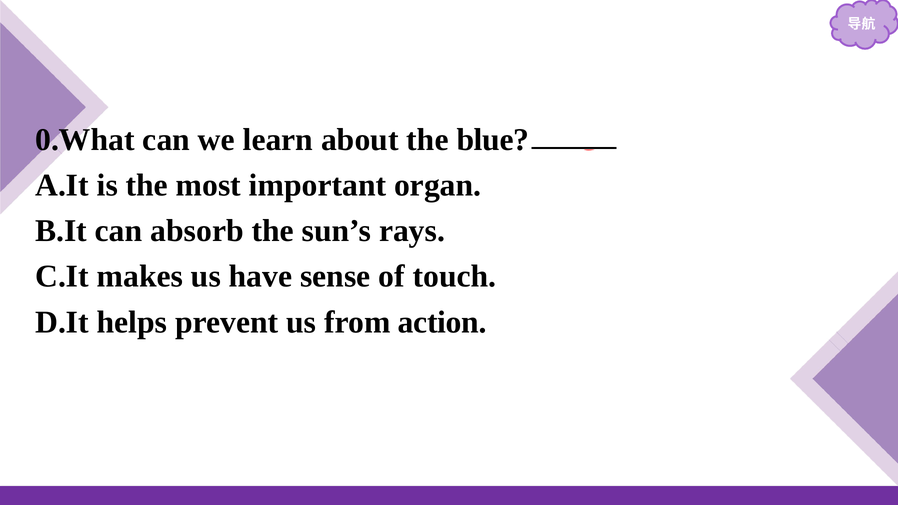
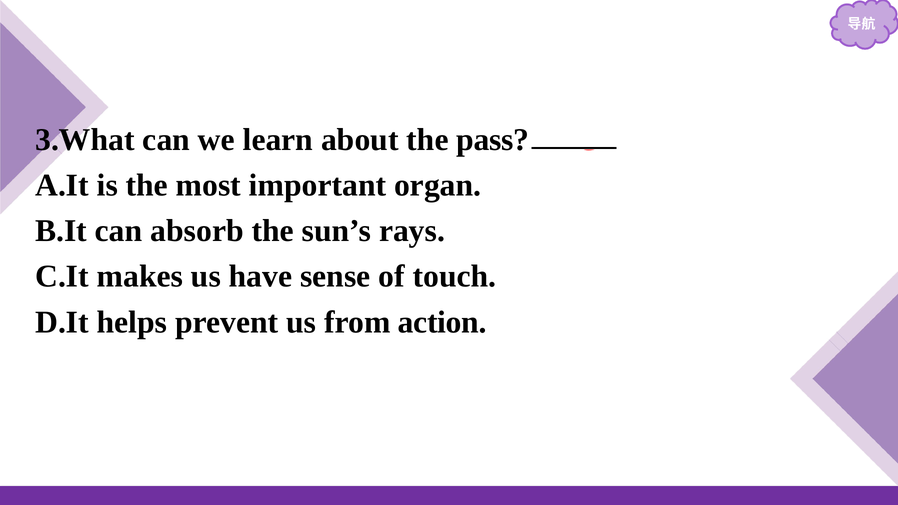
0.What: 0.What -> 3.What
blue: blue -> pass
